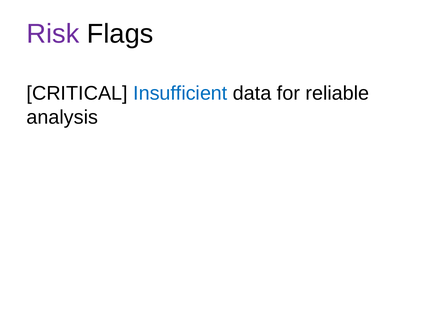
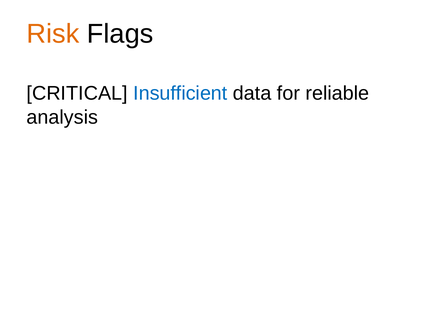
Risk colour: purple -> orange
